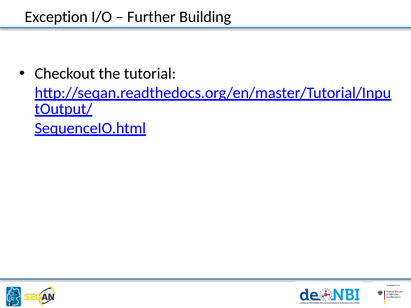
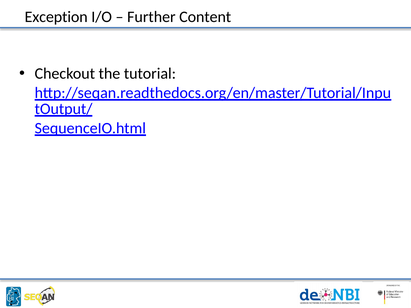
Building: Building -> Content
